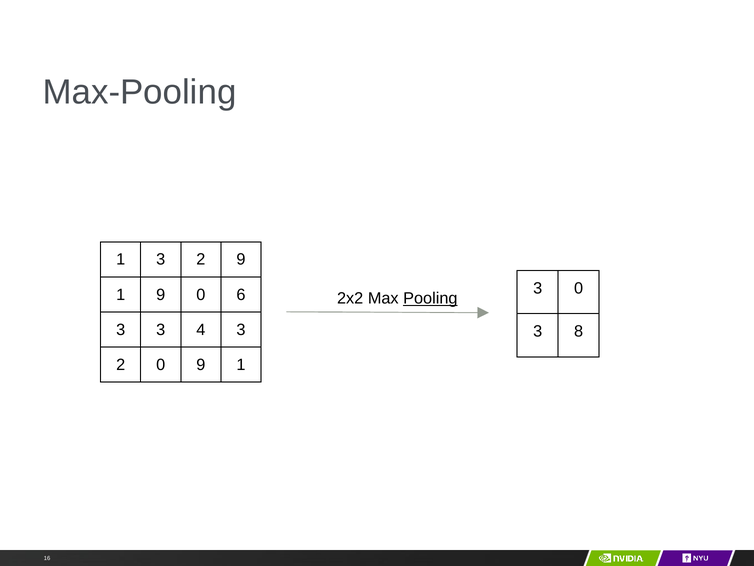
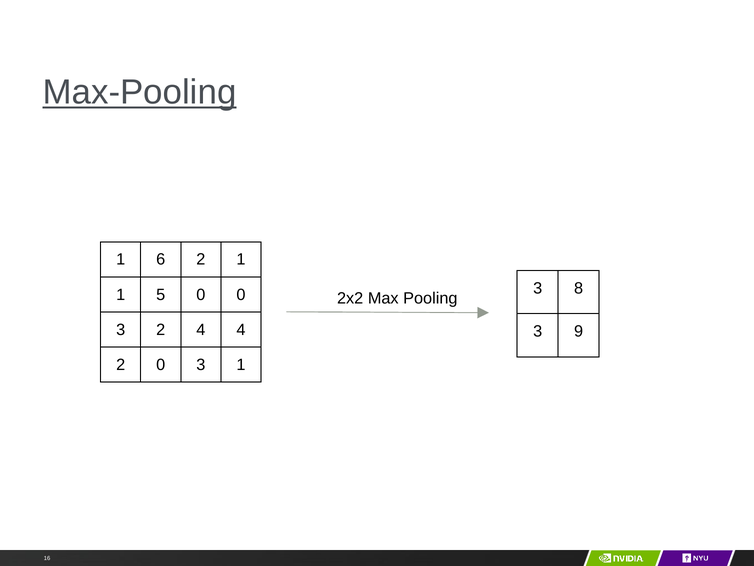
Max-Pooling underline: none -> present
3 at (161, 259): 3 -> 6
2 9: 9 -> 1
3 0: 0 -> 8
1 9: 9 -> 5
0 6: 6 -> 0
Pooling underline: present -> none
3 3: 3 -> 2
4 3: 3 -> 4
8: 8 -> 9
2 0 9: 9 -> 3
